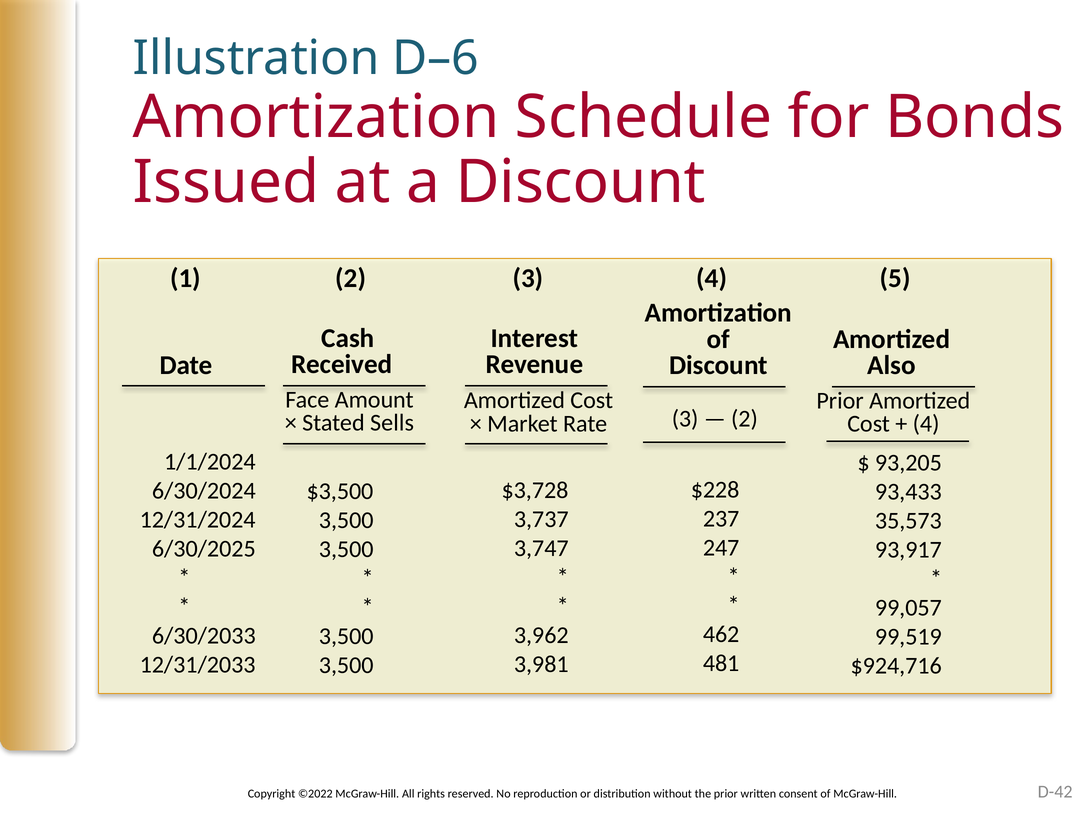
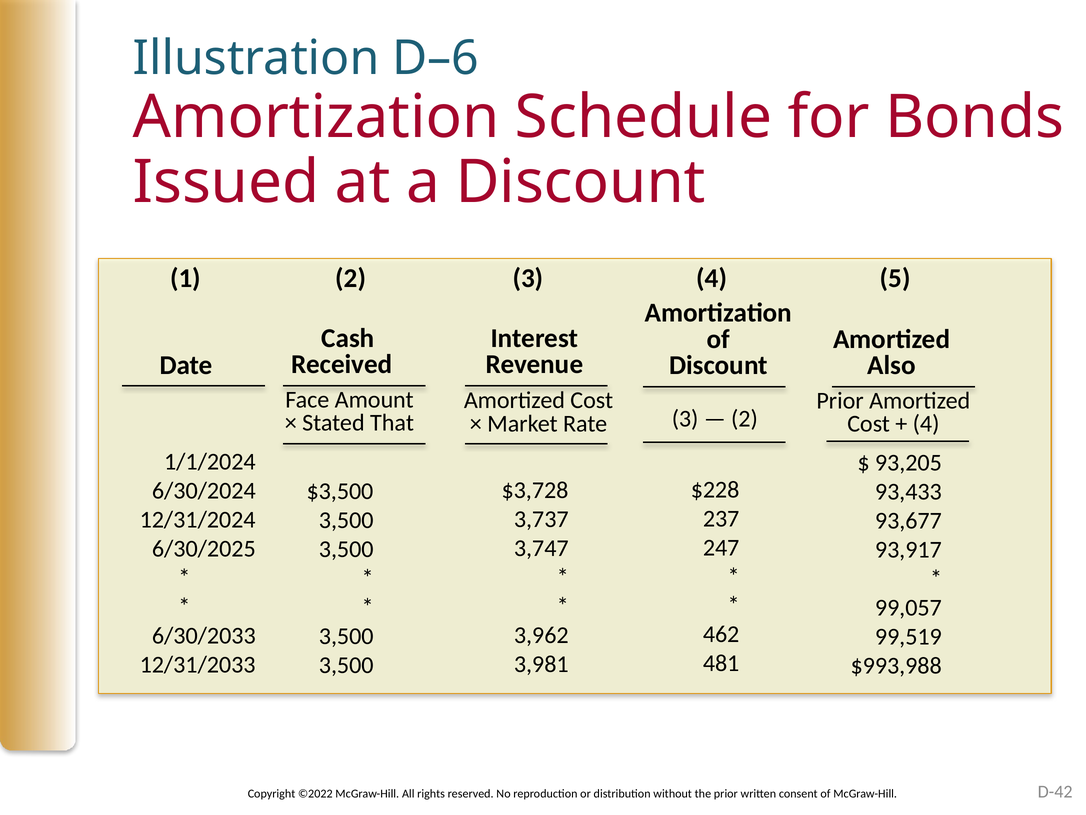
Sells: Sells -> That
35,573: 35,573 -> 93,677
$924,716: $924,716 -> $993,988
